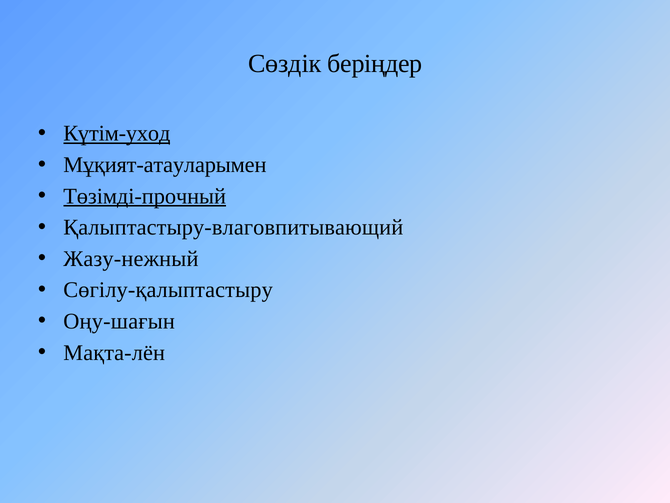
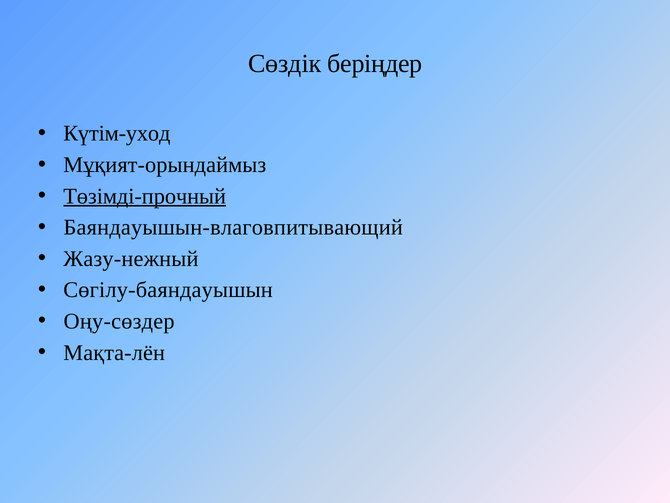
Күтім-уход underline: present -> none
Мұқият-атауларымен: Мұқият-атауларымен -> Мұқият-орындаймыз
Қалыптастыру-влаговпитывающий: Қалыптастыру-влаговпитывающий -> Баяндауышын-влаговпитывающий
Сөгілу-қалыптастыру: Сөгілу-қалыптастыру -> Сөгілу-баяндауышын
Оңу-шағын: Оңу-шағын -> Оңу-сөздер
